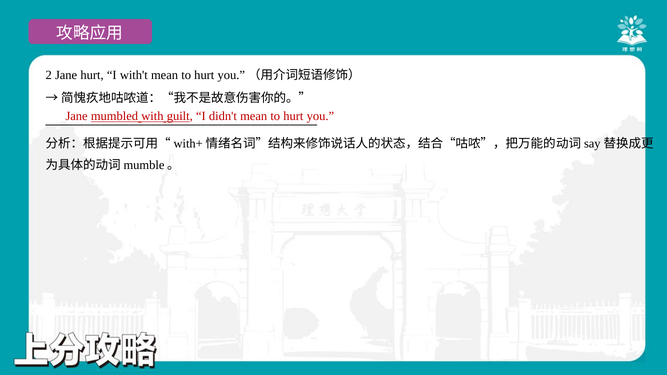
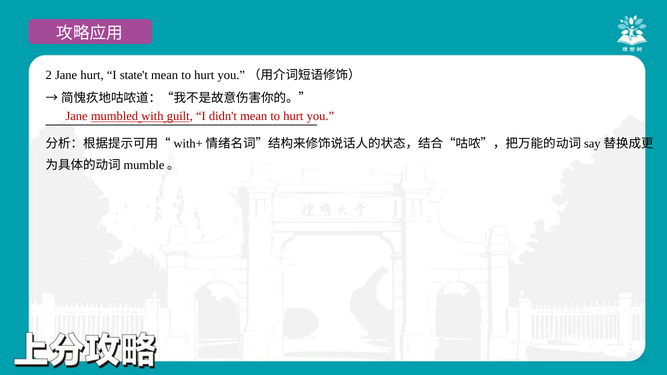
with't: with't -> state't
